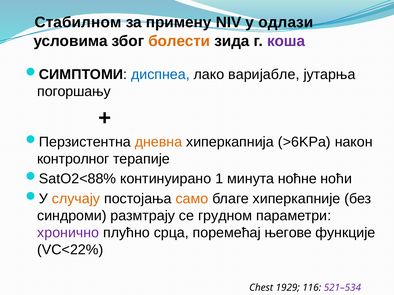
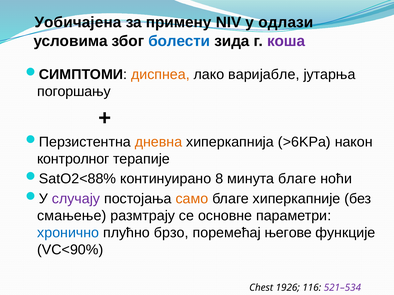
Стабилном: Стабилном -> Уобичајена
болести colour: orange -> blue
диспнеа colour: blue -> orange
1: 1 -> 8
минута ноћне: ноћне -> благе
случају colour: orange -> purple
синдроми: синдроми -> смањење
грудном: грудном -> основне
хронично colour: purple -> blue
срца: срца -> брзо
VC<22%: VC<22% -> VC<90%
1929: 1929 -> 1926
